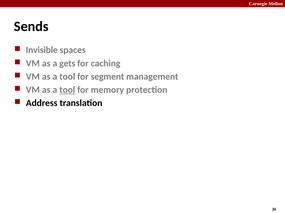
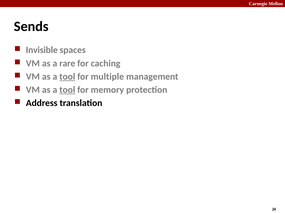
gets: gets -> rare
tool at (67, 77) underline: none -> present
segment: segment -> multiple
